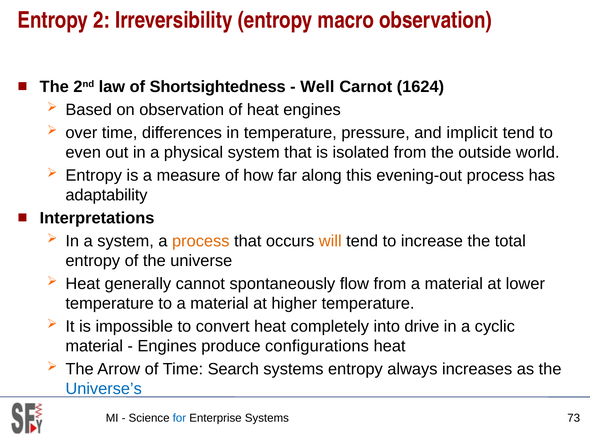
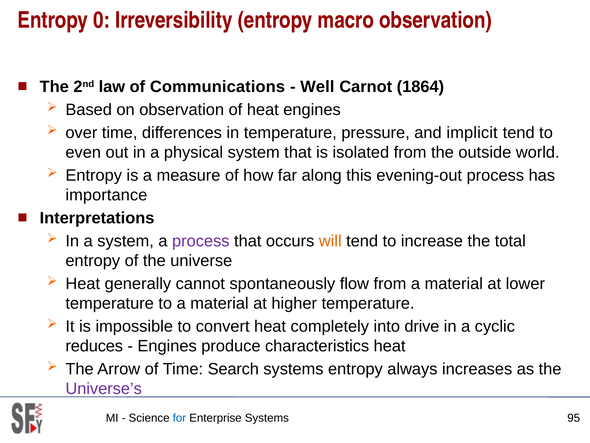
2: 2 -> 0
Shortsightedness: Shortsightedness -> Communications
1624: 1624 -> 1864
adaptability: adaptability -> importance
process at (201, 241) colour: orange -> purple
material at (94, 346): material -> reduces
configurations: configurations -> characteristics
Universe’s colour: blue -> purple
73: 73 -> 95
